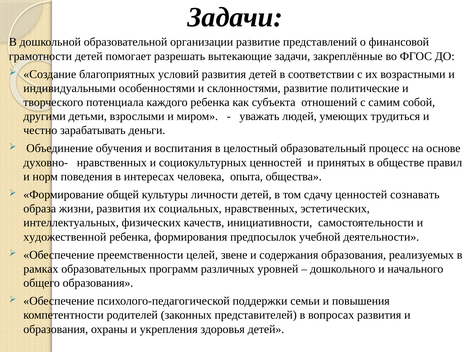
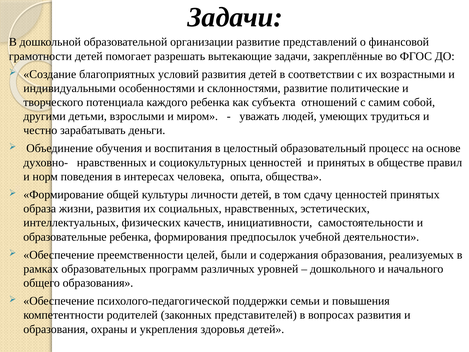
ценностей сознавать: сознавать -> принятых
художественной: художественной -> образовательные
звене: звене -> были
